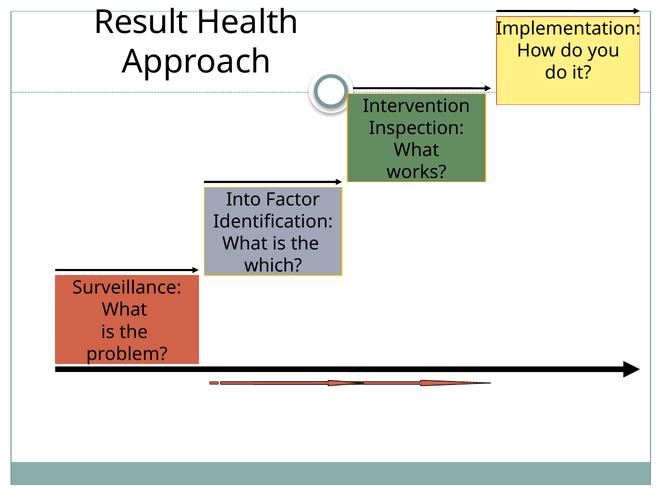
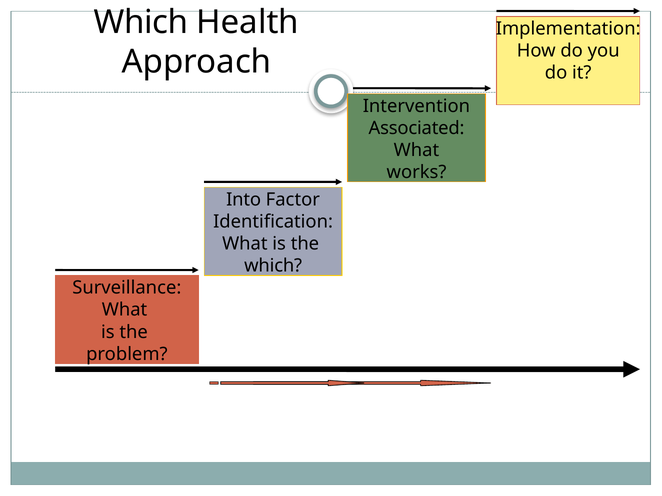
Result at (141, 22): Result -> Which
Inspection: Inspection -> Associated
